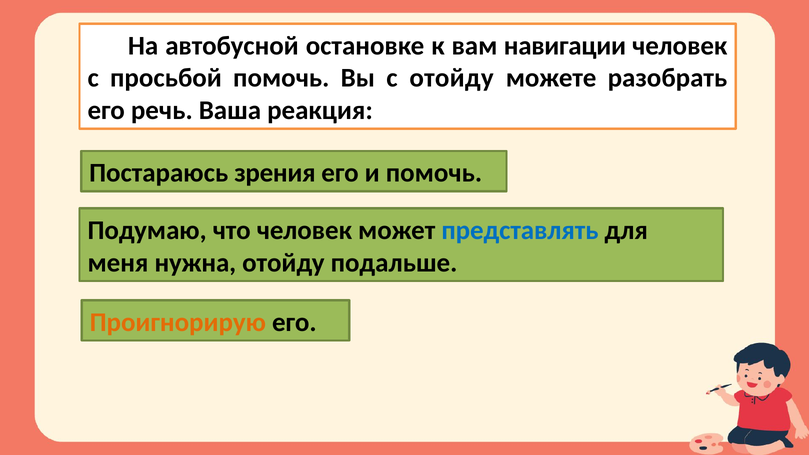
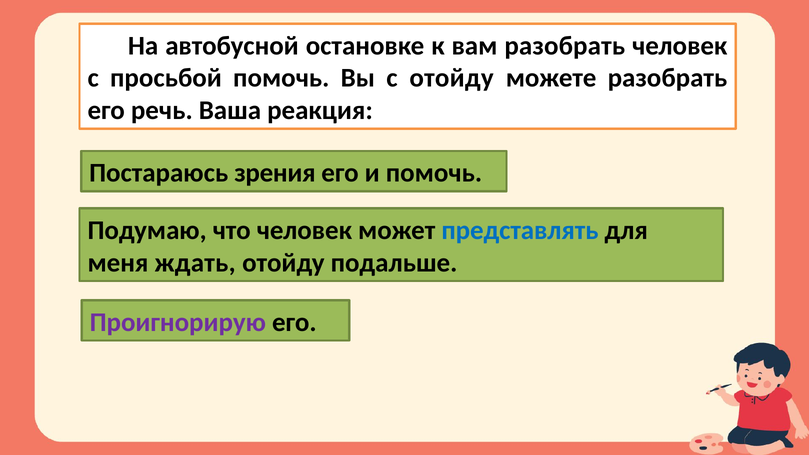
вам навигации: навигации -> разобрать
нужна: нужна -> ждать
Проигнорирую colour: orange -> purple
